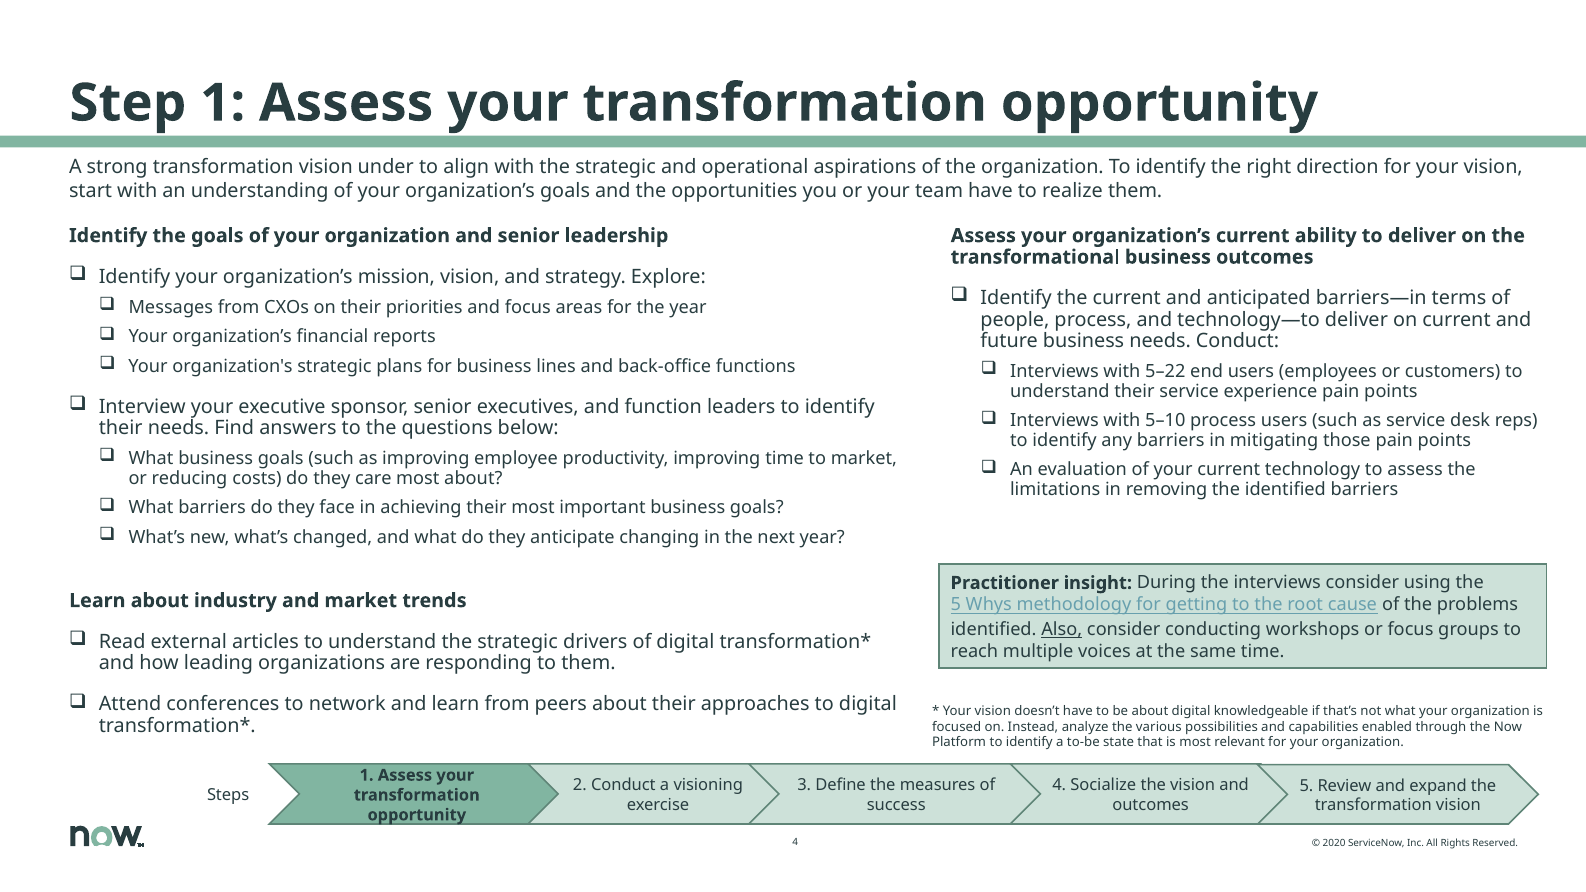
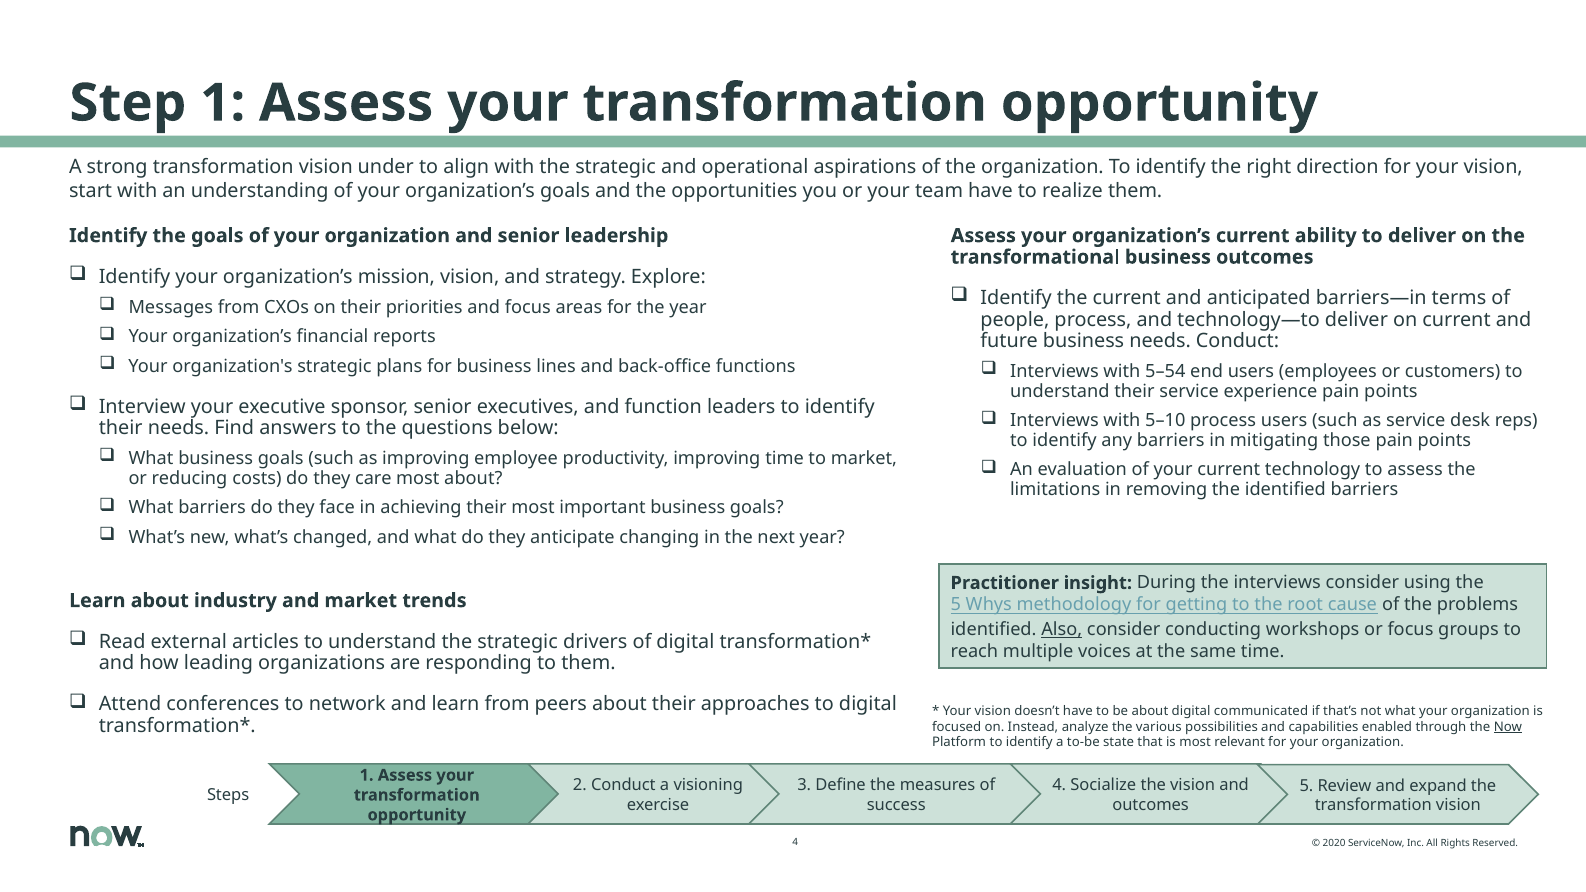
5–22: 5–22 -> 5–54
knowledgeable: knowledgeable -> communicated
Now underline: none -> present
